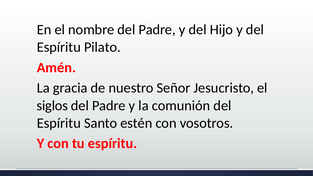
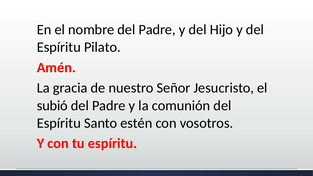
siglos: siglos -> subió
